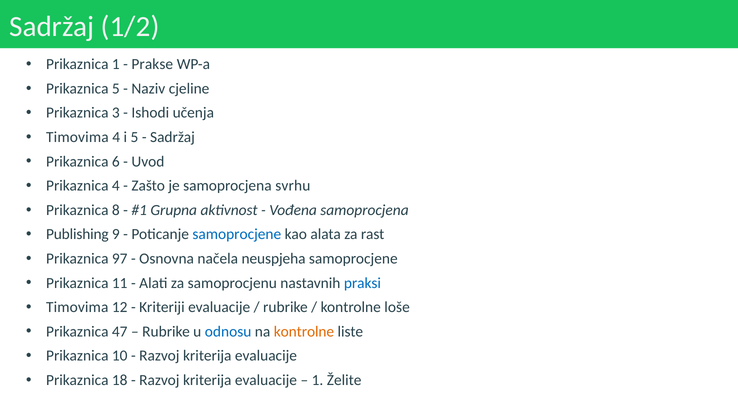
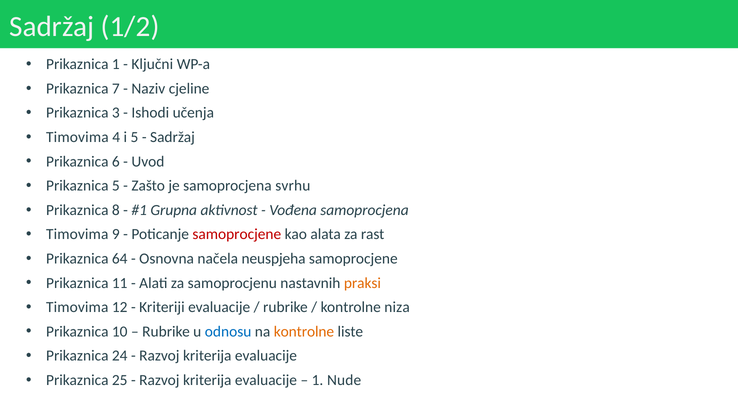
Prakse: Prakse -> Ključni
Prikaznica 5: 5 -> 7
Prikaznica 4: 4 -> 5
Publishing at (77, 234): Publishing -> Timovima
samoprocjene at (237, 234) colour: blue -> red
97: 97 -> 64
praksi colour: blue -> orange
loše: loše -> niza
47: 47 -> 10
10: 10 -> 24
18: 18 -> 25
Želite: Želite -> Nude
